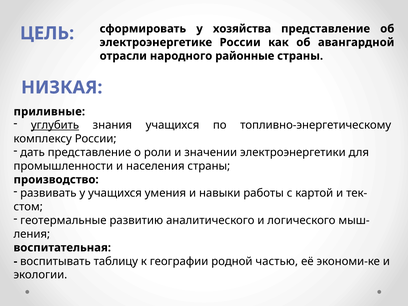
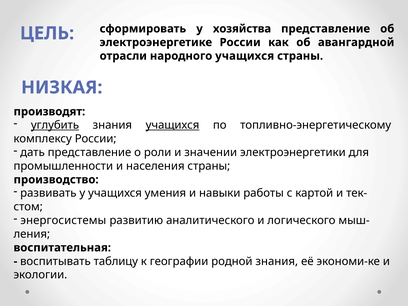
народного районные: районные -> учащихся
приливные: приливные -> производят
учащихся at (173, 125) underline: none -> present
геотермальные: геотермальные -> энергосистемы
родной частью: частью -> знания
